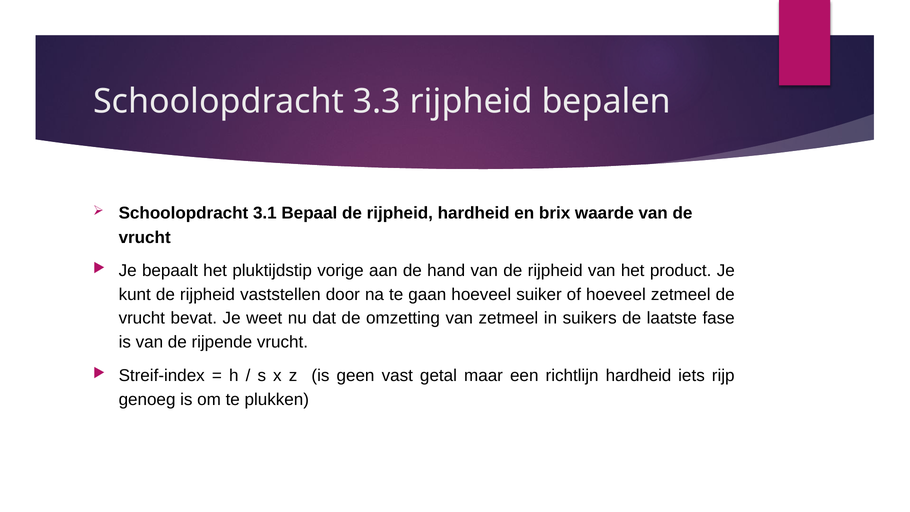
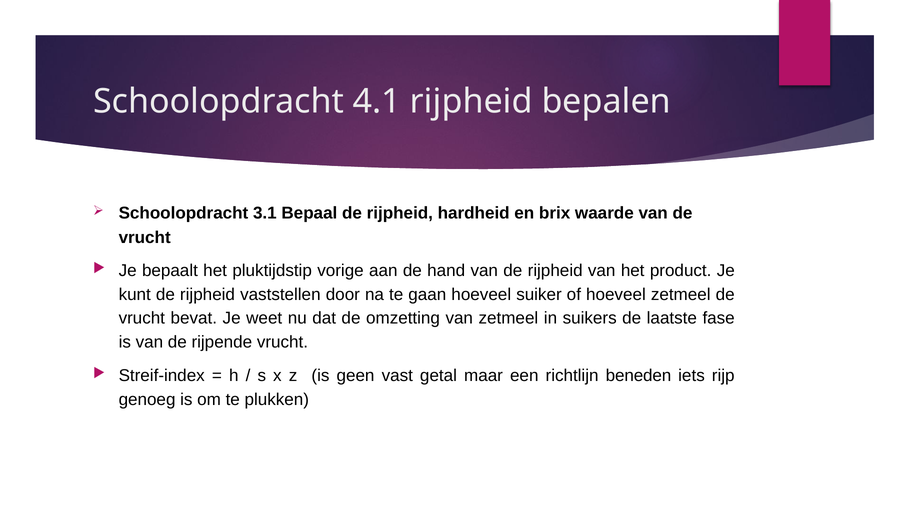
3.3: 3.3 -> 4.1
richtlijn hardheid: hardheid -> beneden
